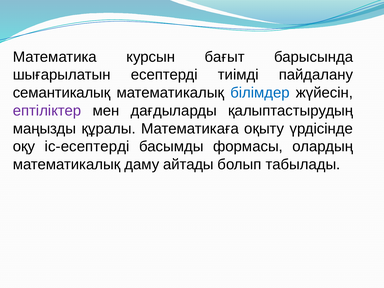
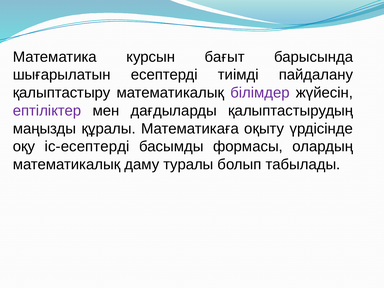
семантикалық: семантикалық -> қалыптастыру
білімдер colour: blue -> purple
айтады: айтады -> туралы
